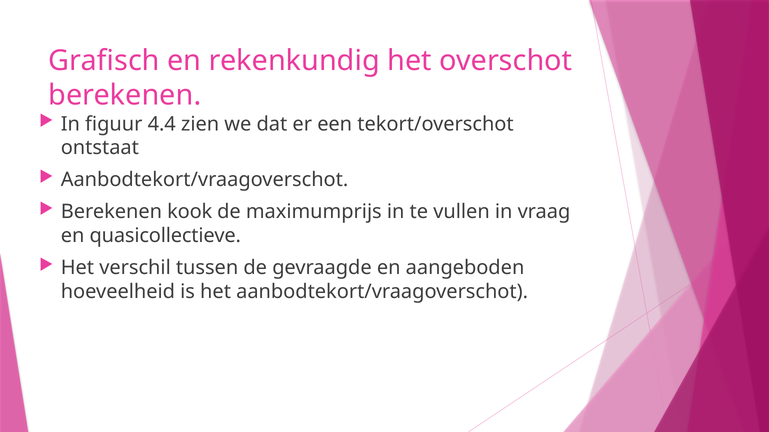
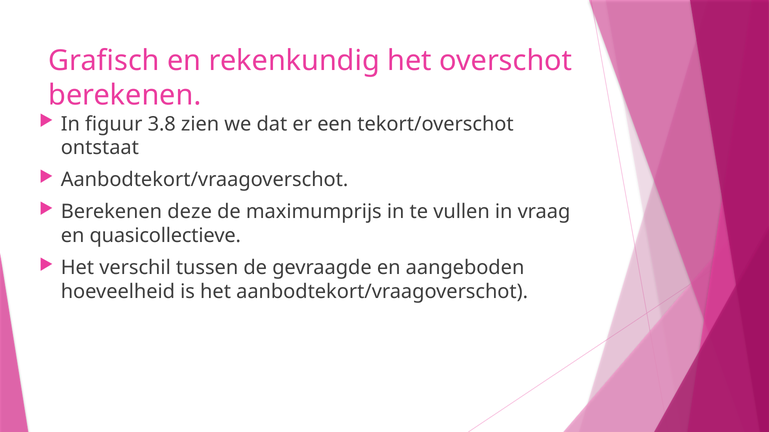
4.4: 4.4 -> 3.8
kook: kook -> deze
